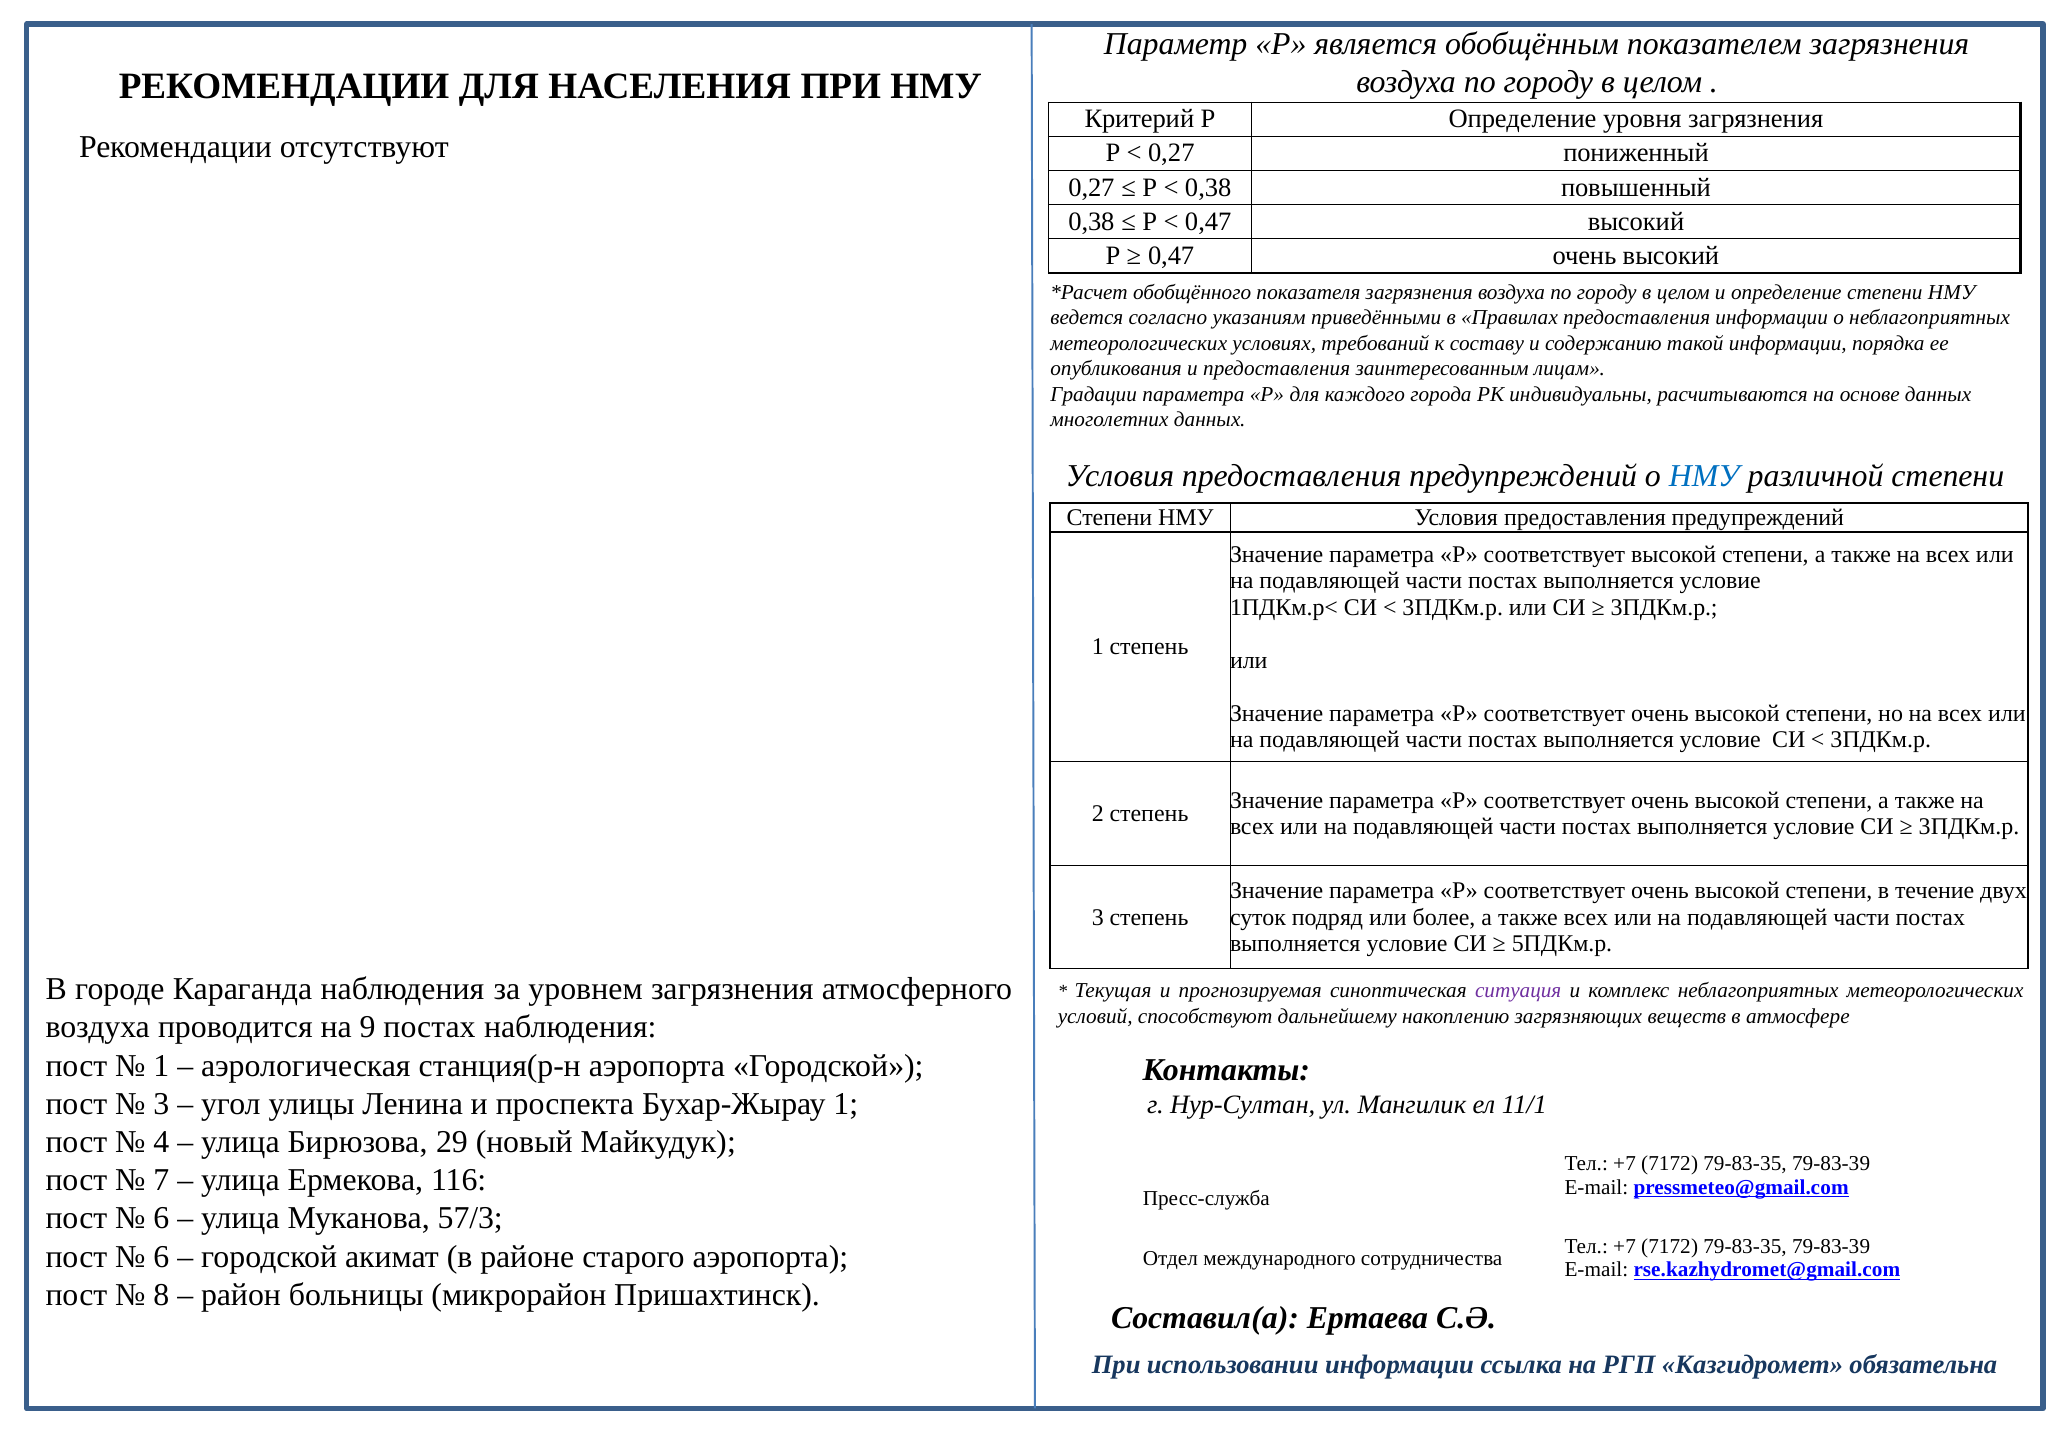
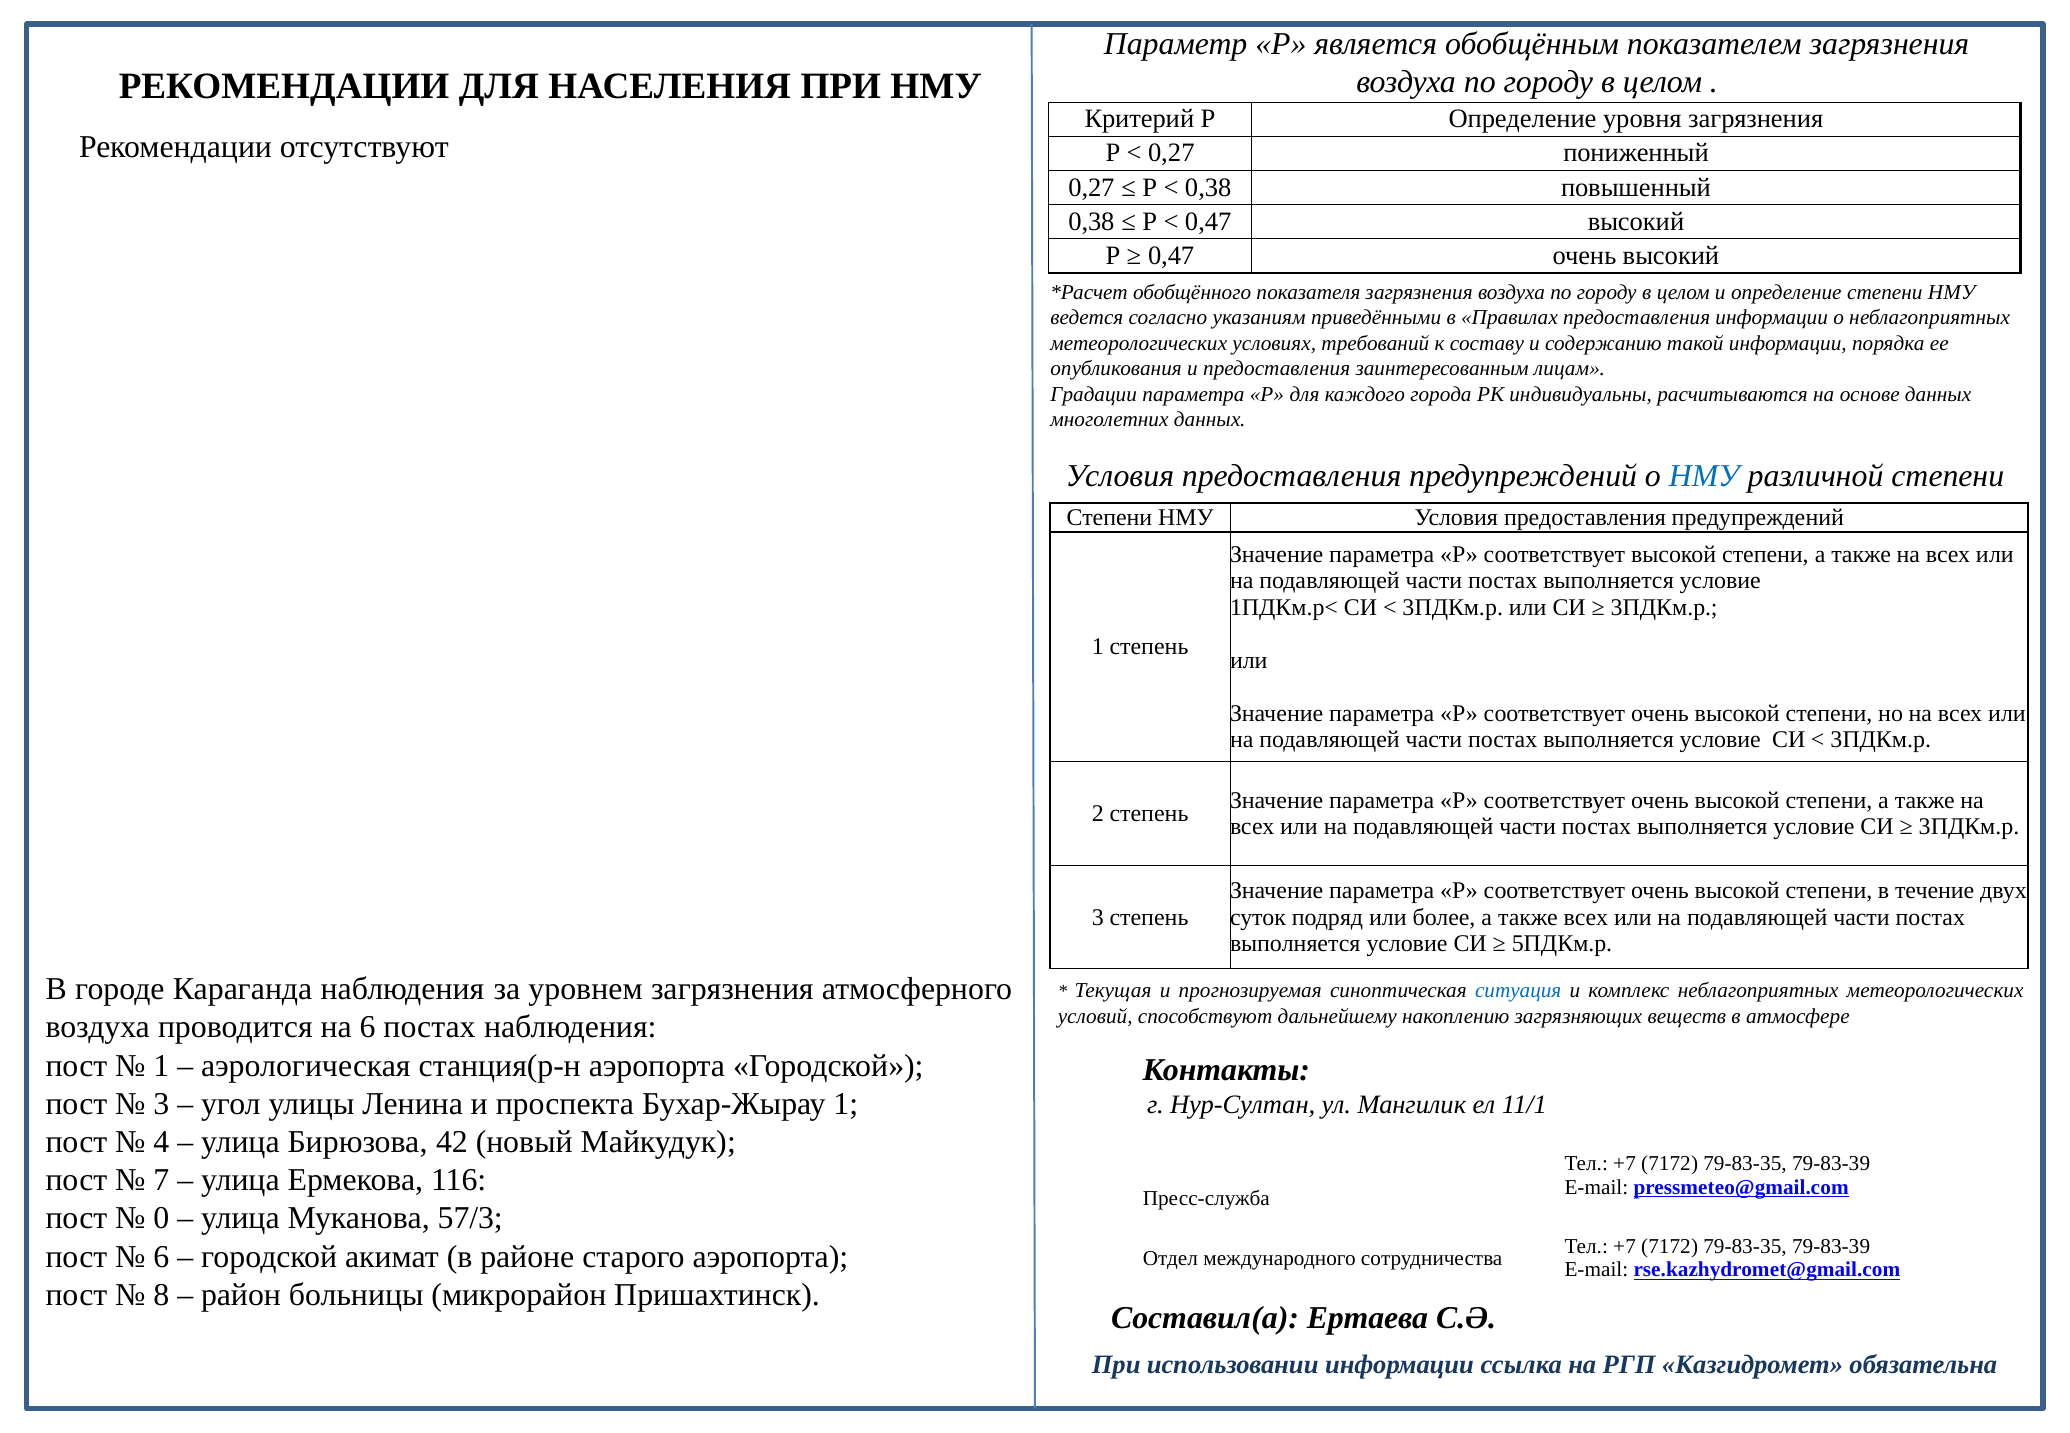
ситуация colour: purple -> blue
на 9: 9 -> 6
29: 29 -> 42
6 at (161, 1219): 6 -> 0
